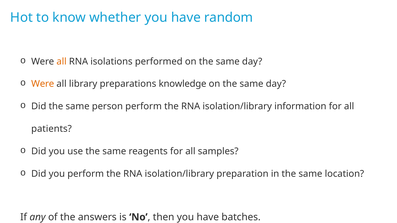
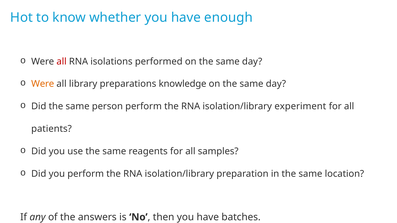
random: random -> enough
all at (62, 62) colour: orange -> red
information: information -> experiment
